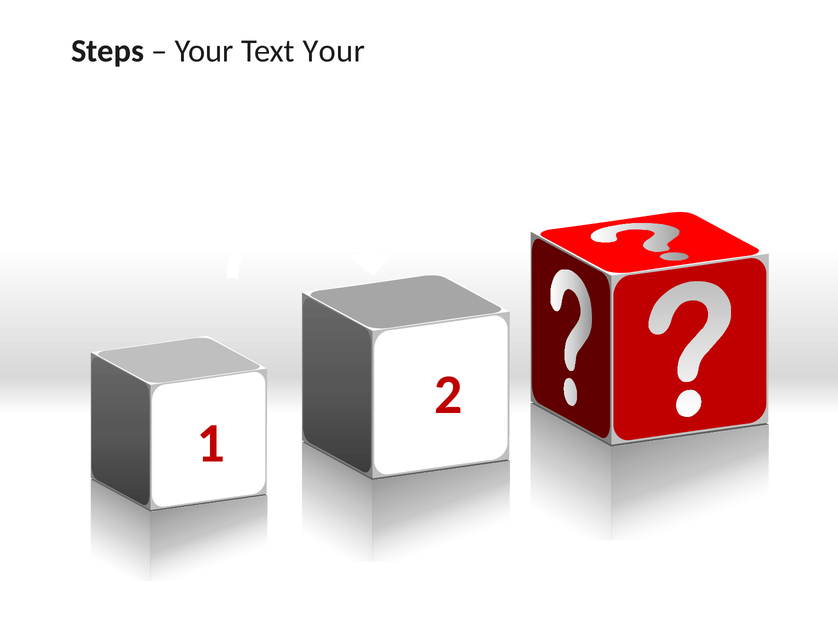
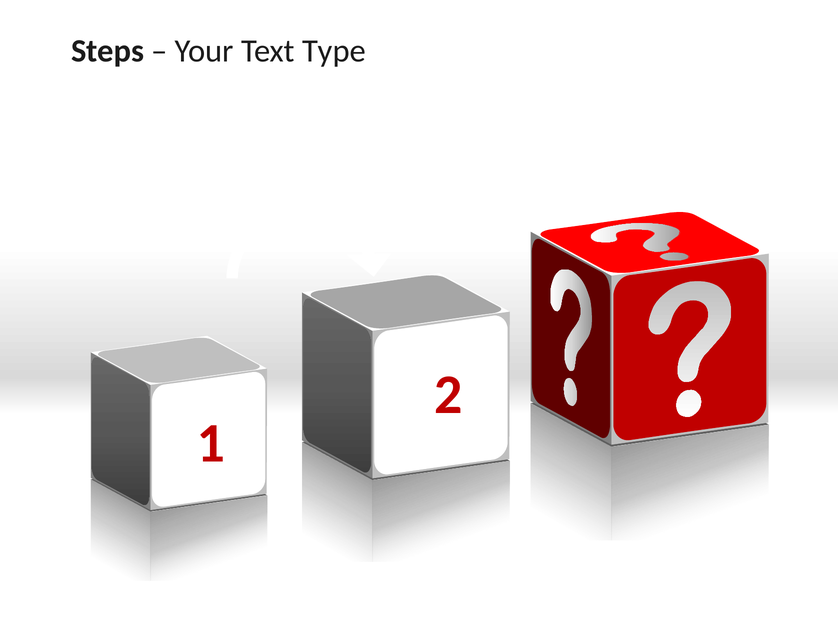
Text Your: Your -> Type
